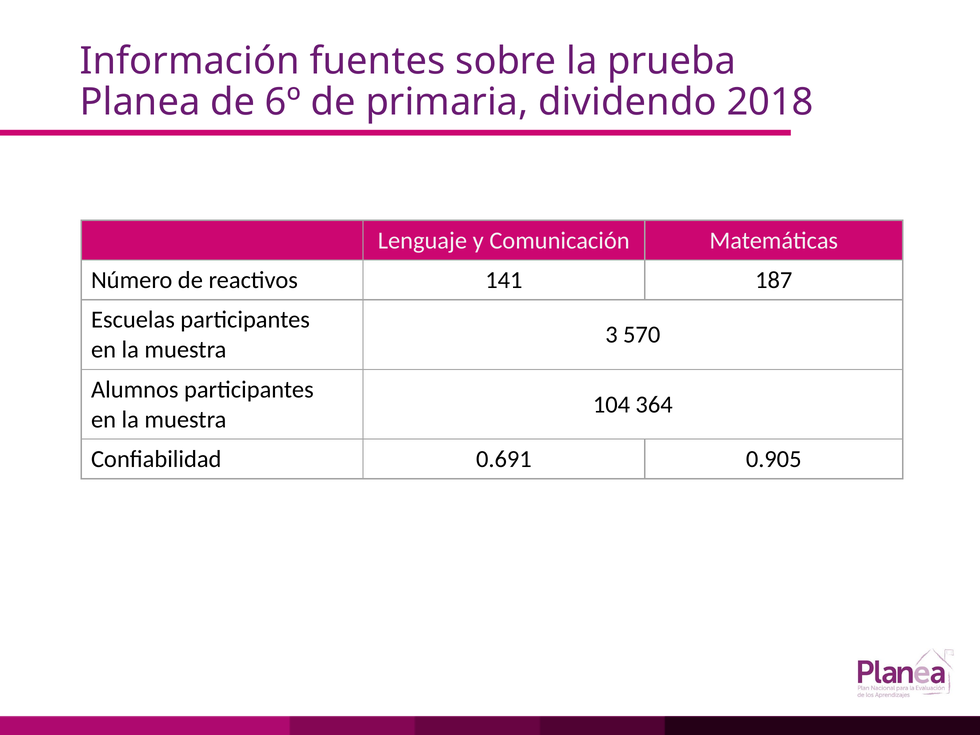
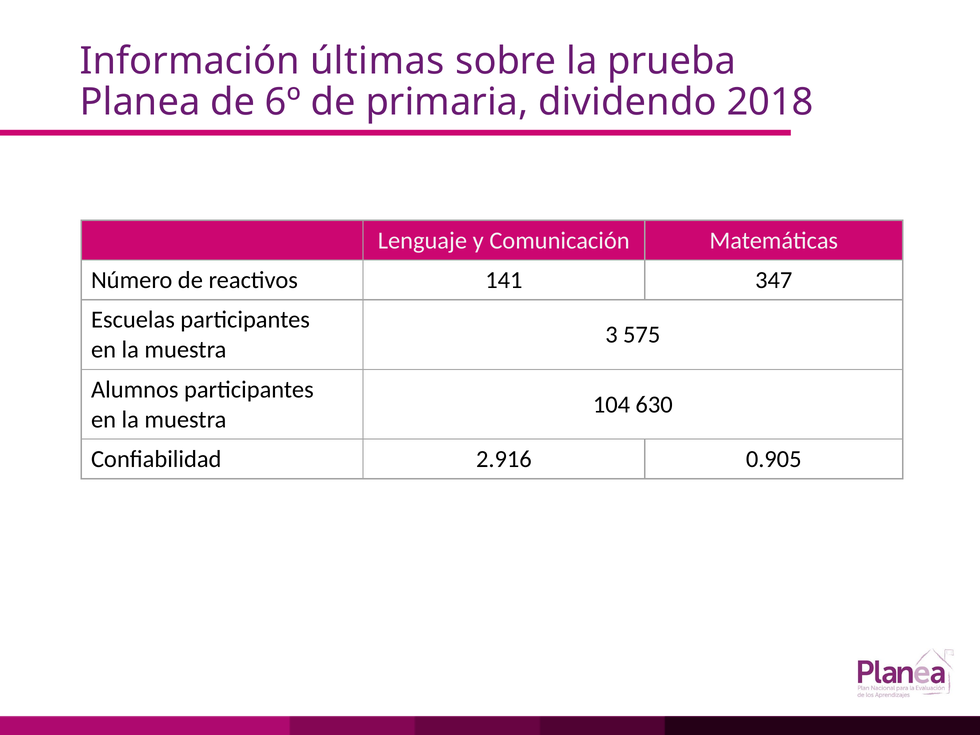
fuentes: fuentes -> últimas
187: 187 -> 347
570: 570 -> 575
364: 364 -> 630
0.691: 0.691 -> 2.916
